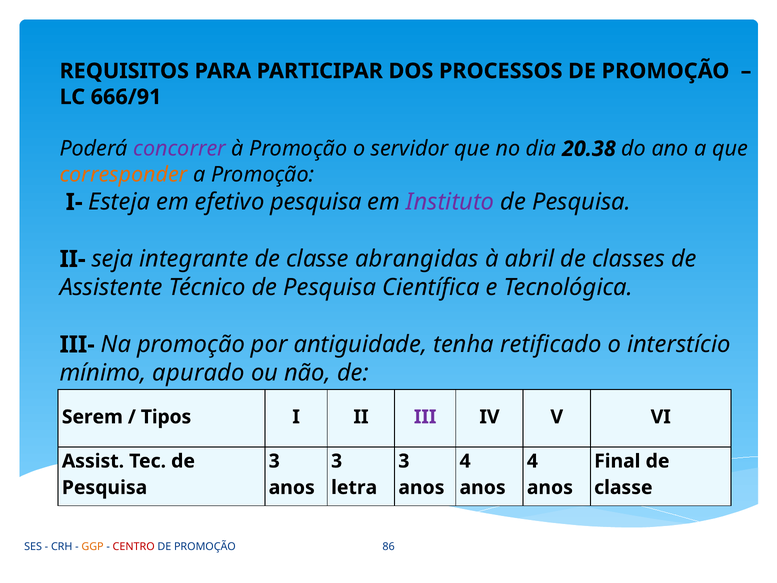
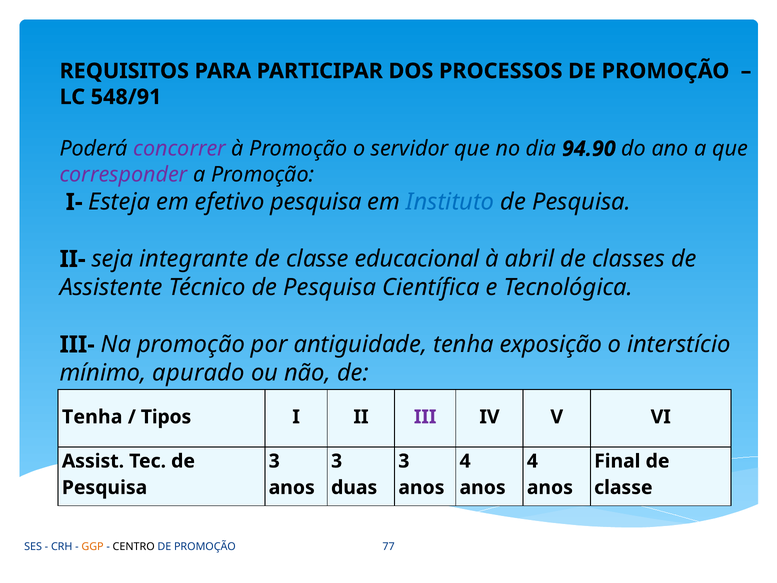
666/91: 666/91 -> 548/91
20.38: 20.38 -> 94.90
corresponder colour: orange -> purple
Instituto colour: purple -> blue
abrangidas: abrangidas -> educacional
retificado: retificado -> exposição
Serem at (92, 417): Serem -> Tenha
letra: letra -> duas
CENTRO colour: red -> black
86: 86 -> 77
